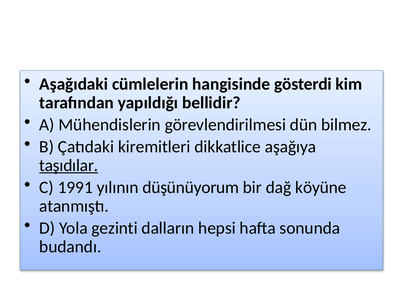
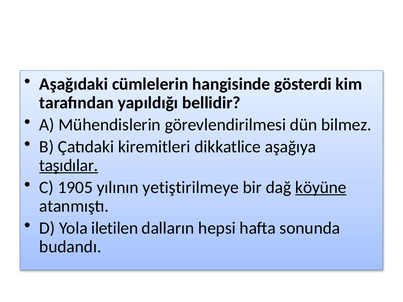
1991: 1991 -> 1905
düşünüyorum: düşünüyorum -> yetiştirilmeye
köyüne underline: none -> present
gezinti: gezinti -> iletilen
